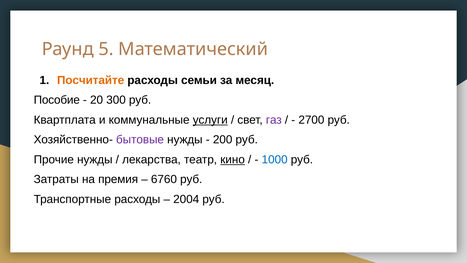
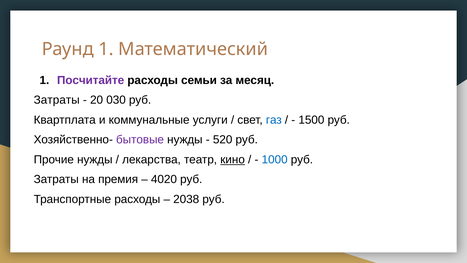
Раунд 5: 5 -> 1
Посчитайте colour: orange -> purple
Пособие at (57, 100): Пособие -> Затраты
300: 300 -> 030
услуги underline: present -> none
газ colour: purple -> blue
2700: 2700 -> 1500
200: 200 -> 520
6760: 6760 -> 4020
2004: 2004 -> 2038
